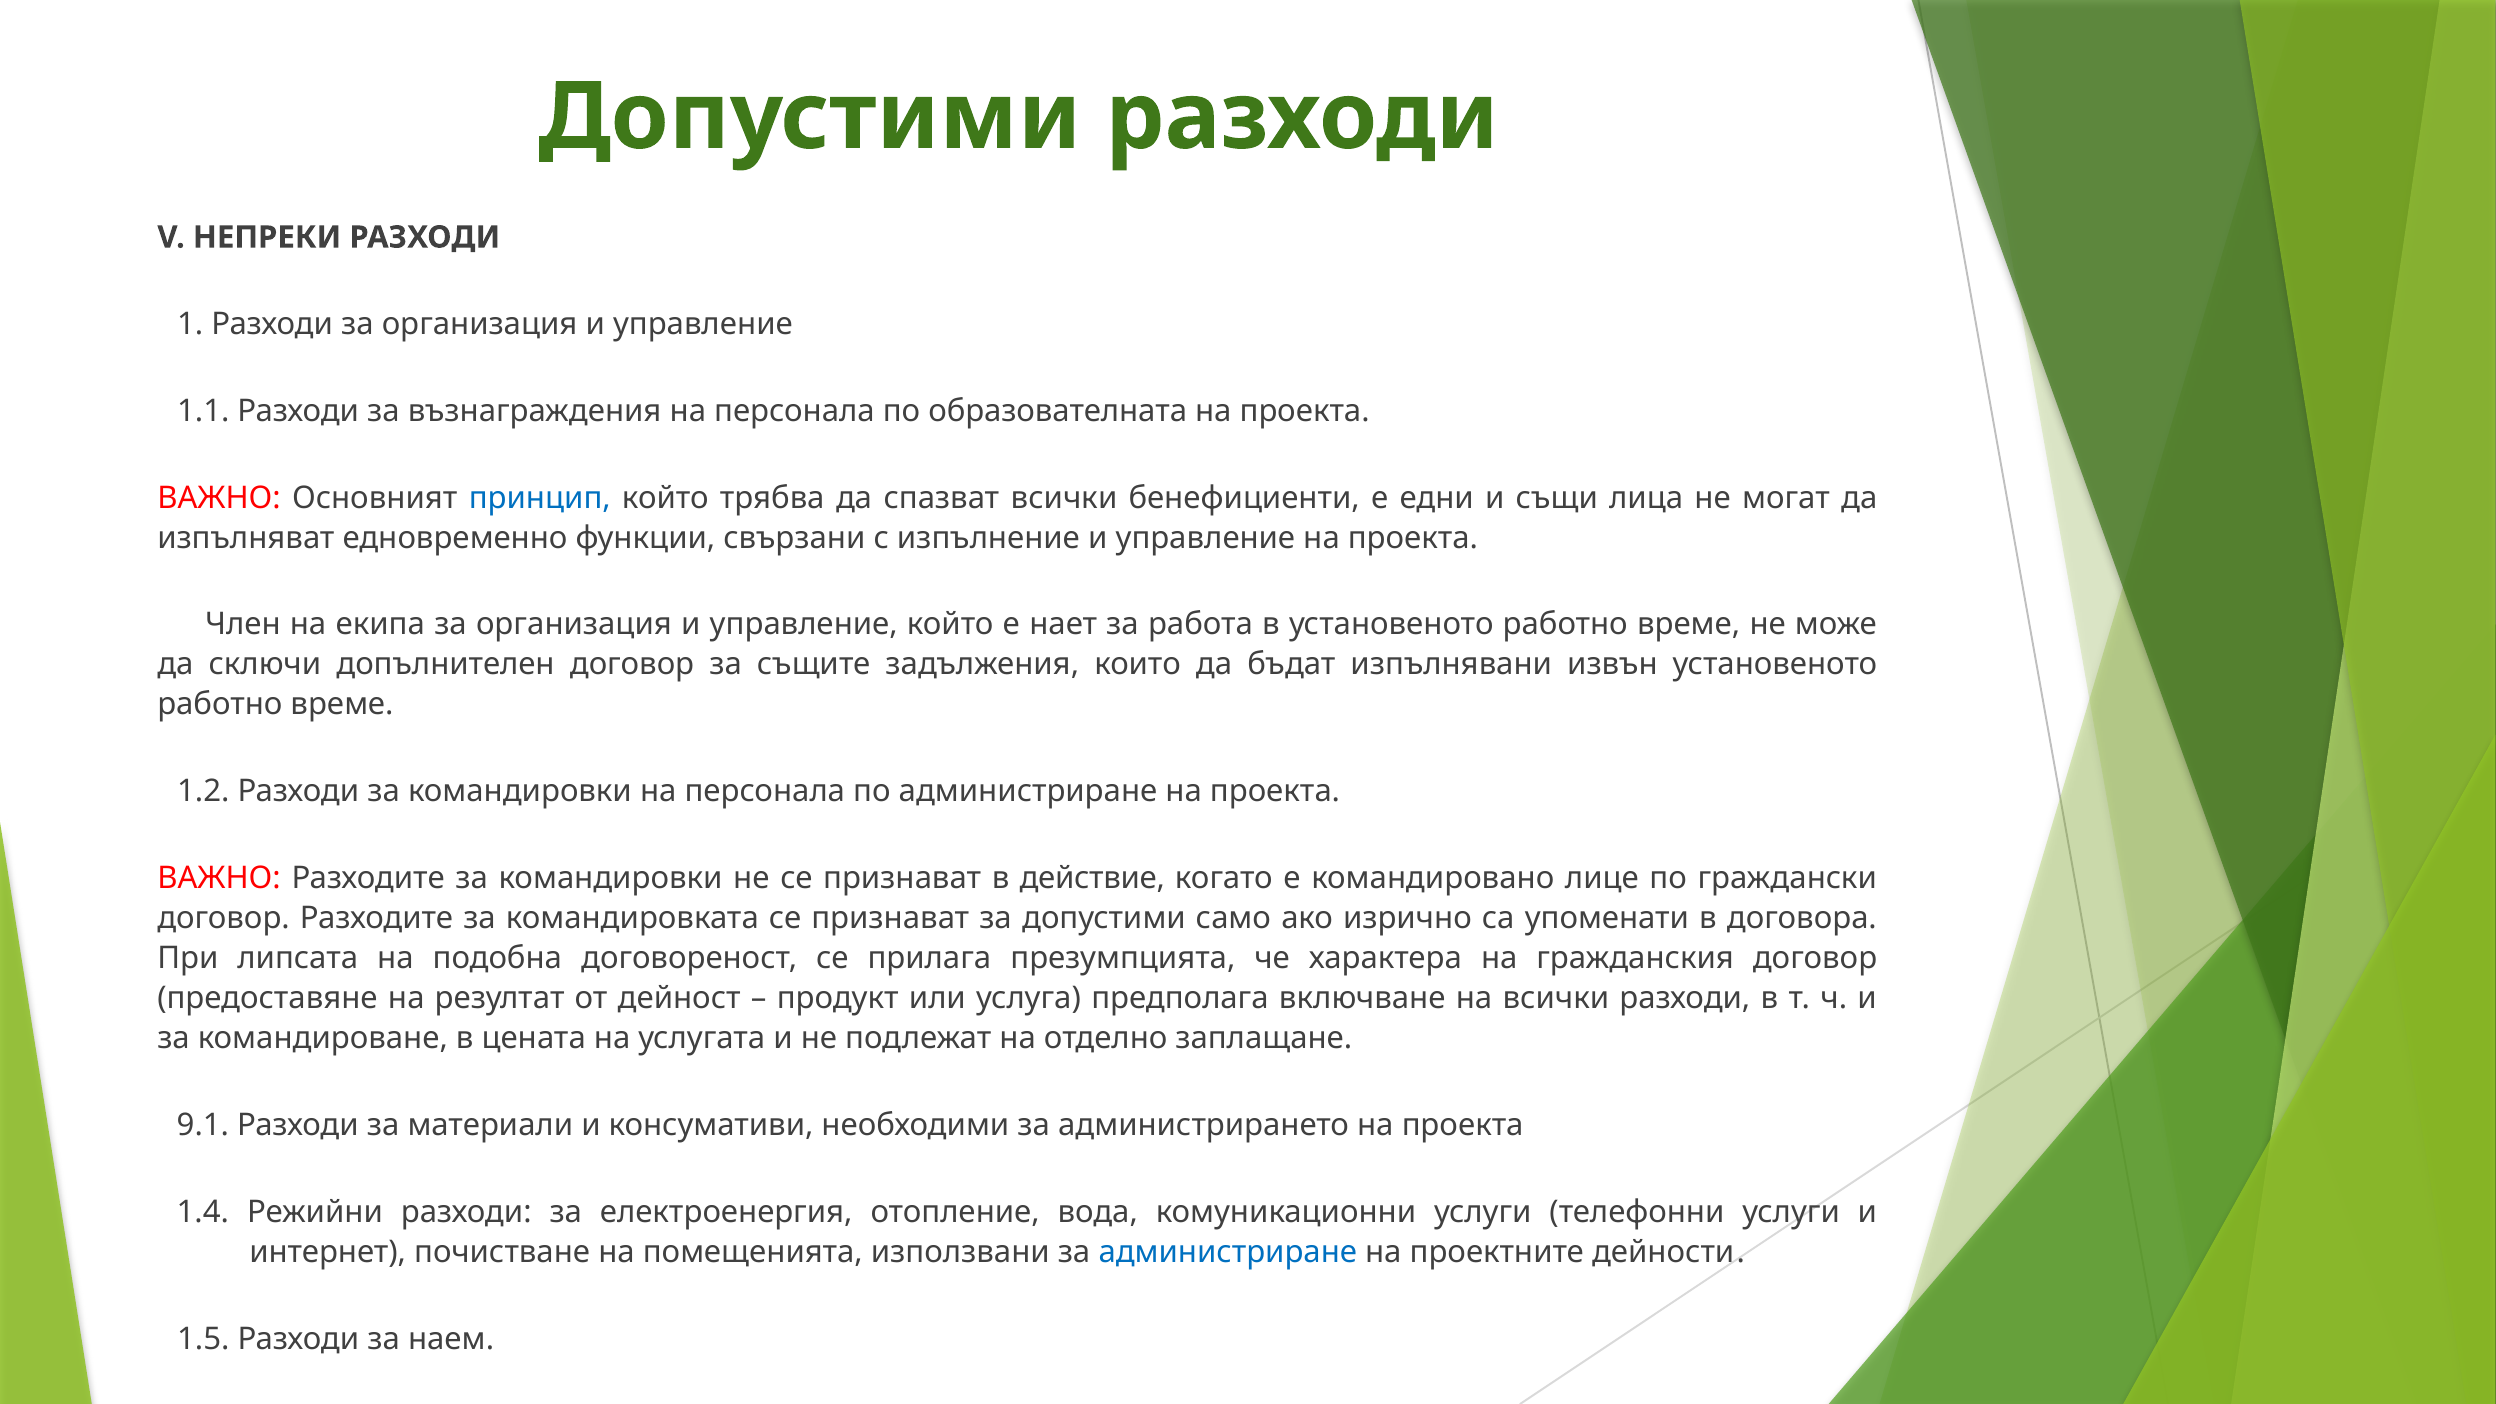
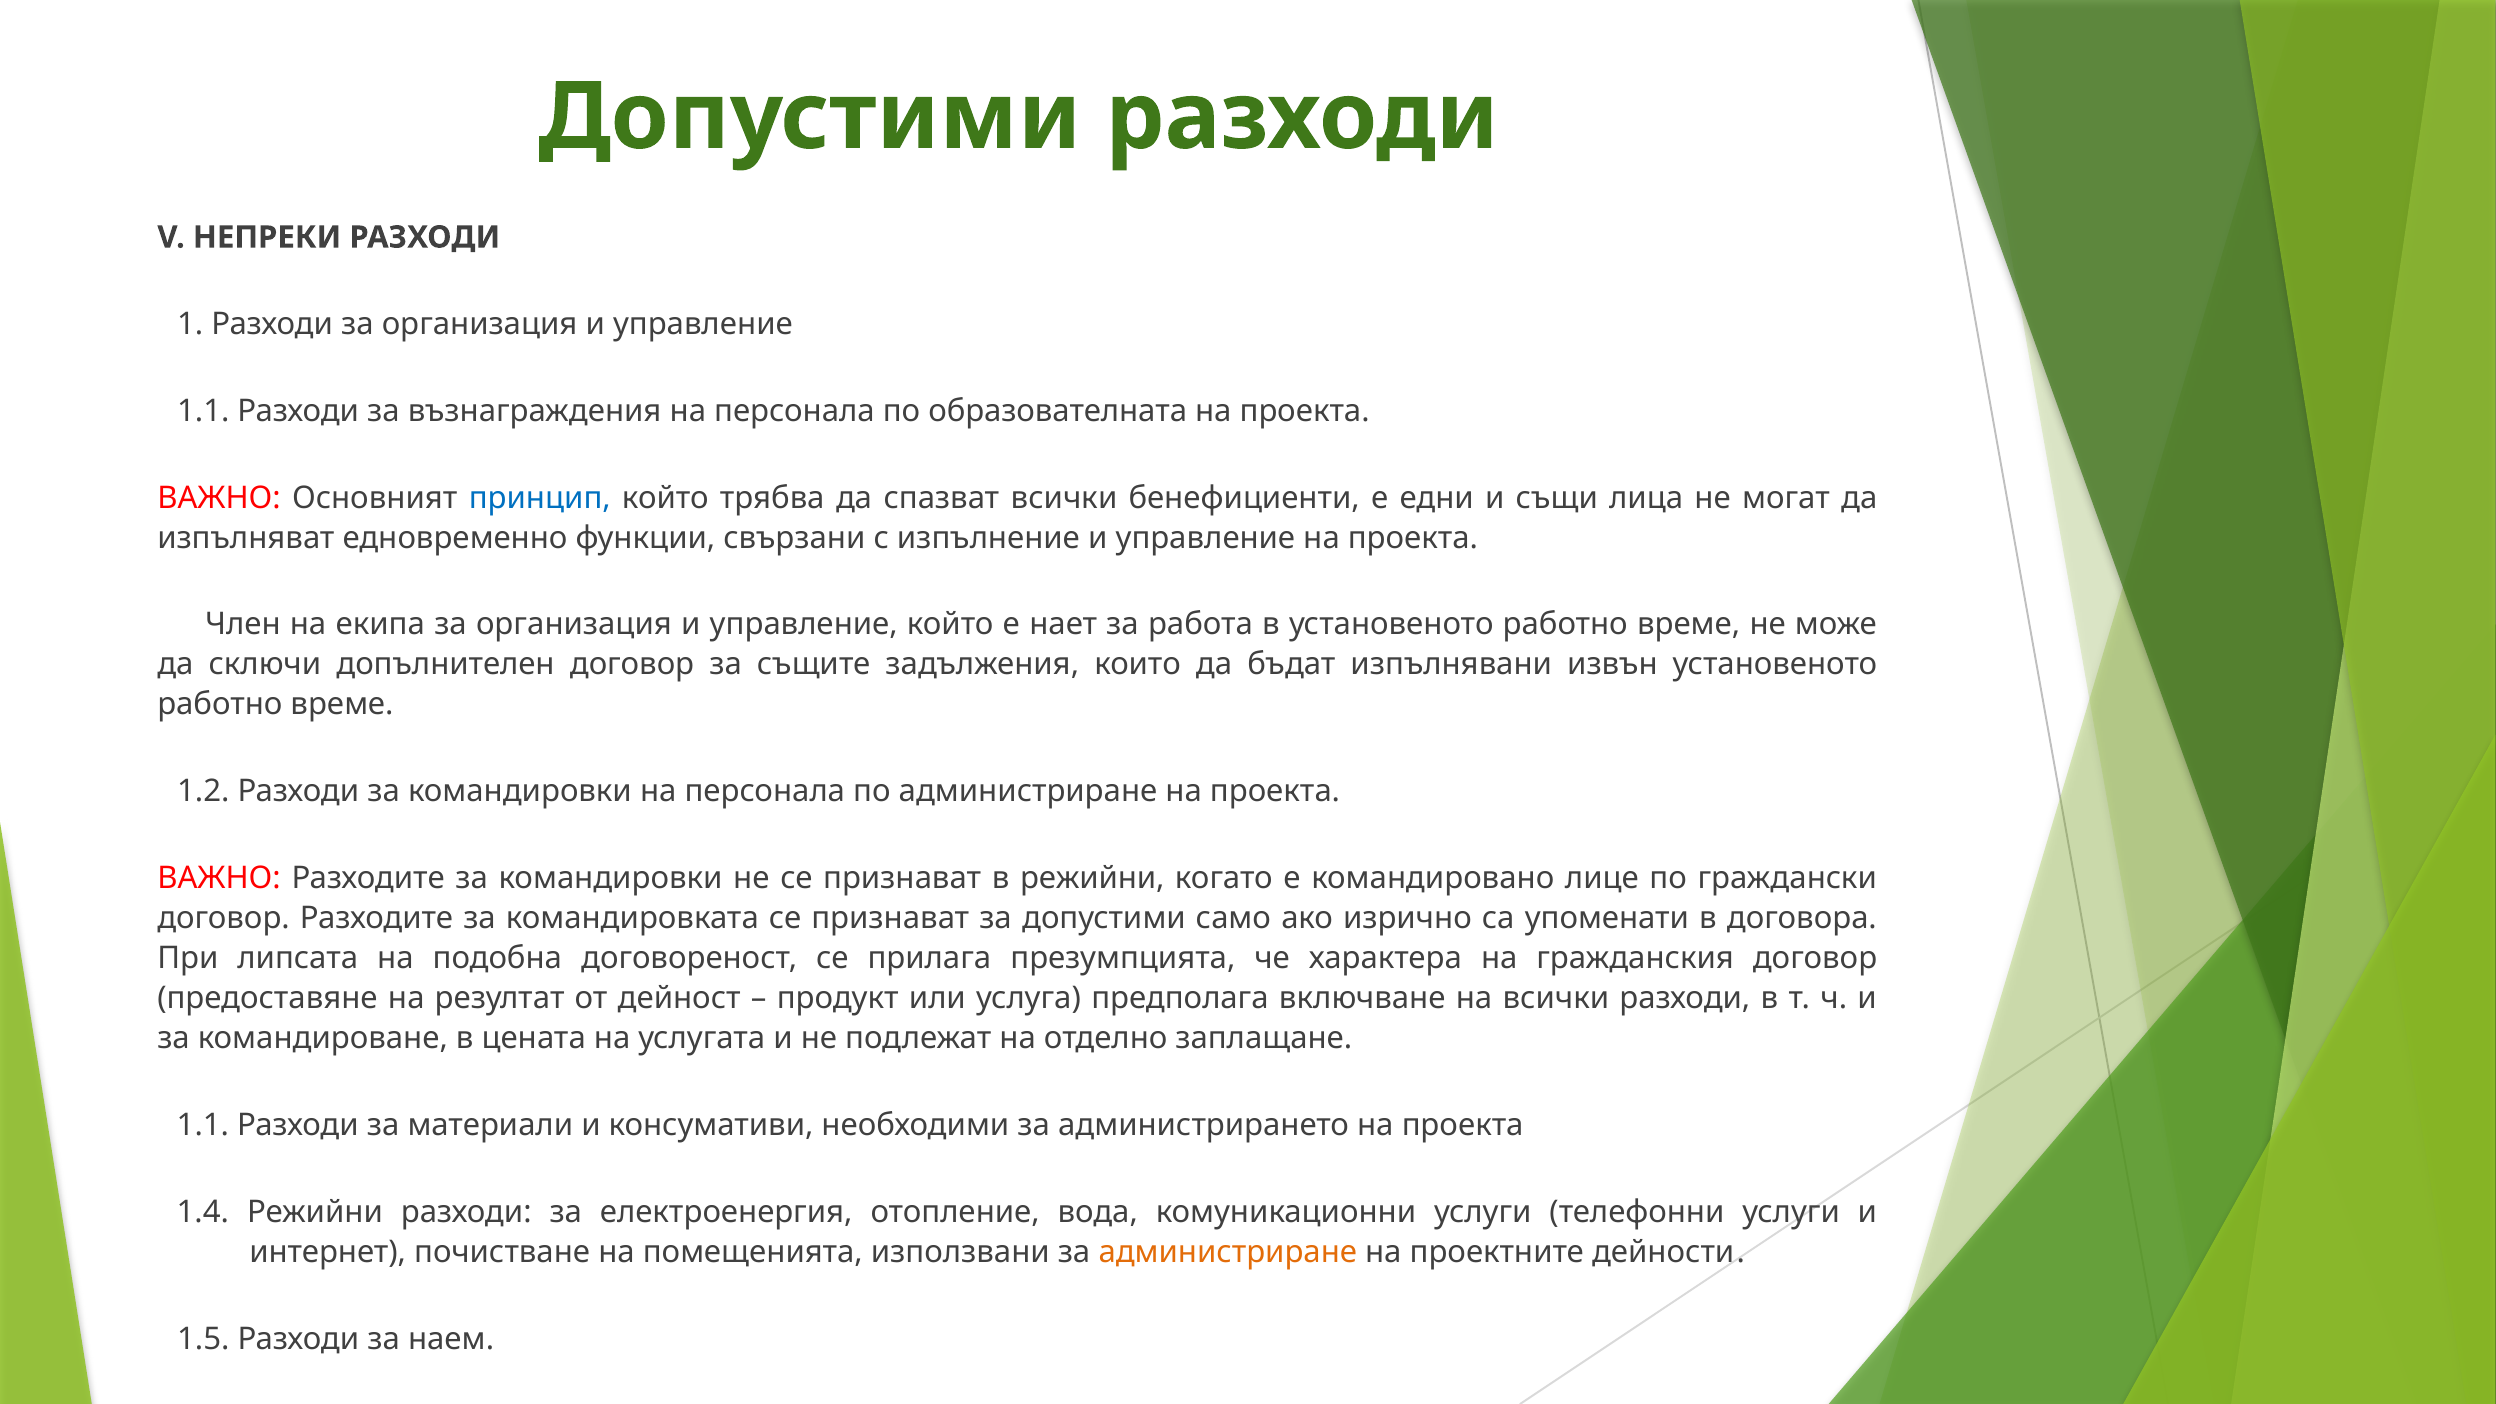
в действие: действие -> режийни
9.1 at (203, 1125): 9.1 -> 1.1
администриране at (1228, 1252) colour: blue -> orange
